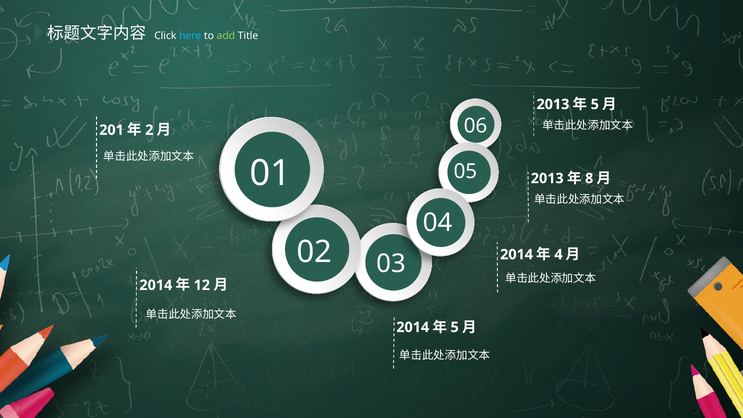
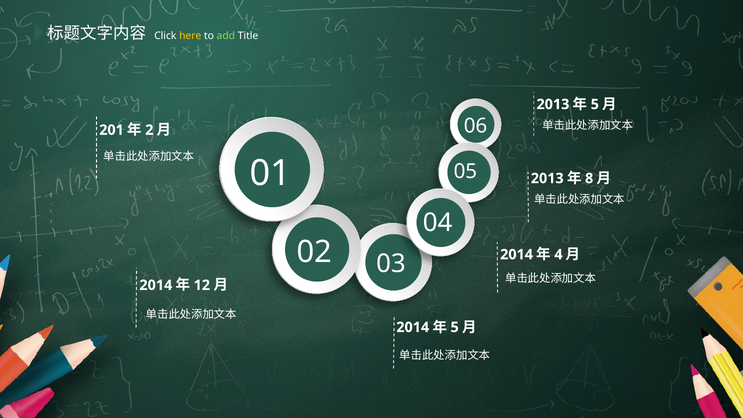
here colour: light blue -> yellow
